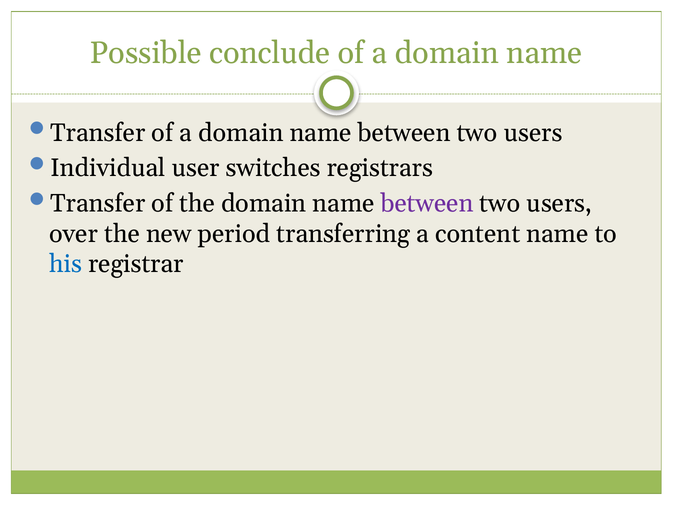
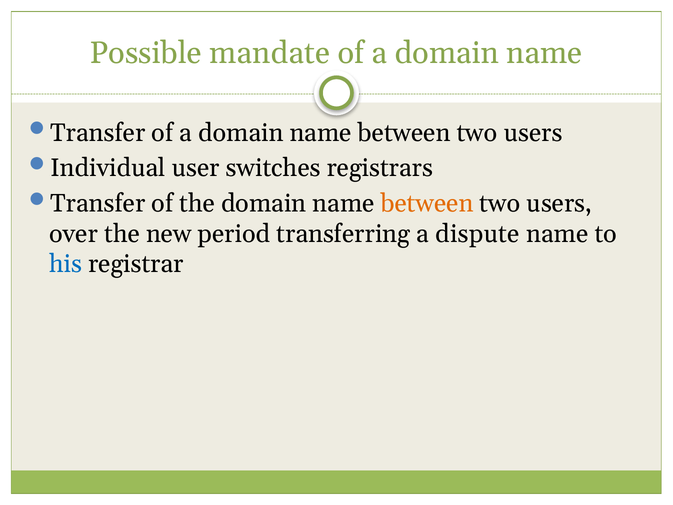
conclude: conclude -> mandate
between at (427, 203) colour: purple -> orange
content: content -> dispute
